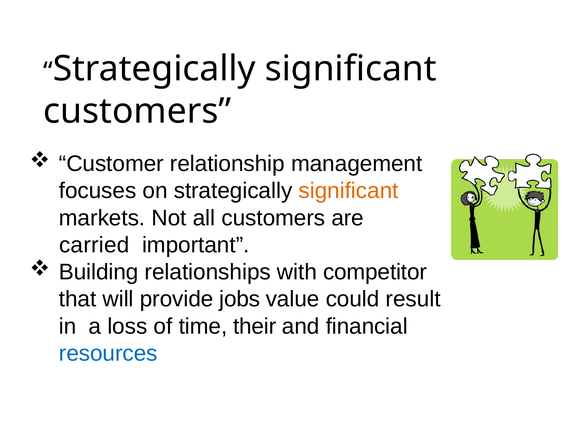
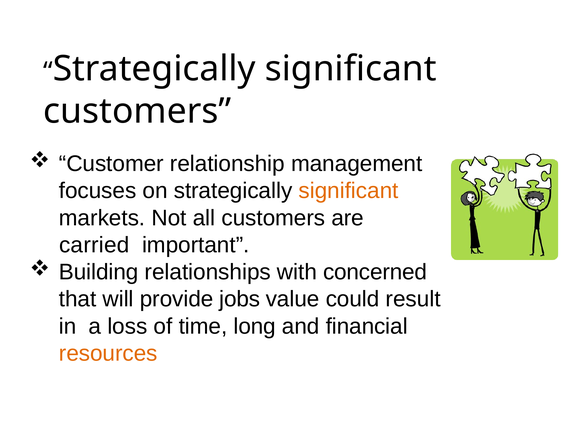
competitor: competitor -> concerned
their: their -> long
resources colour: blue -> orange
